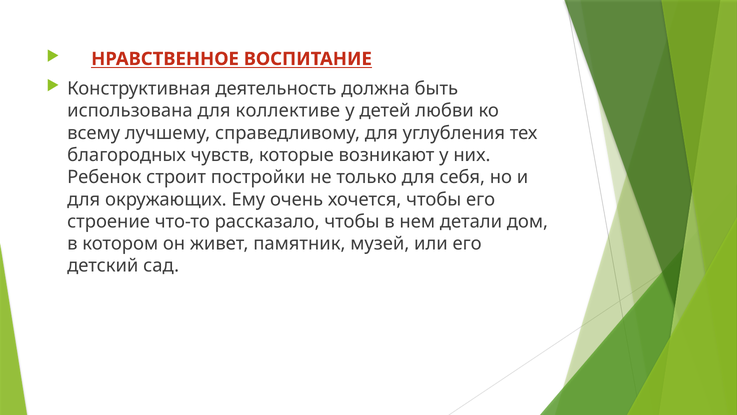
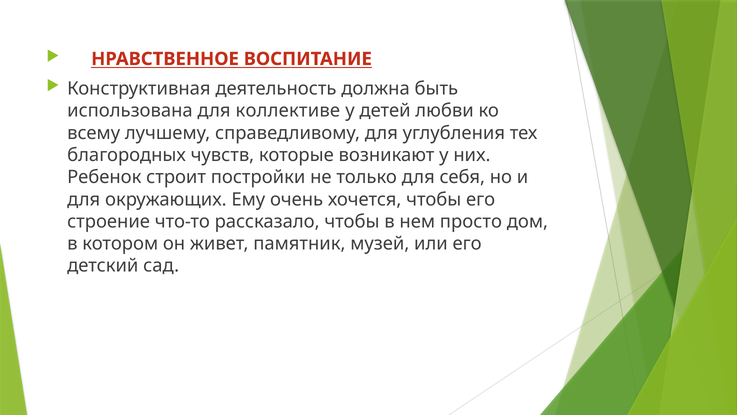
детали: детали -> просто
